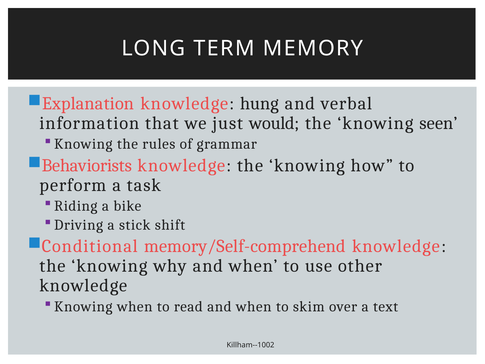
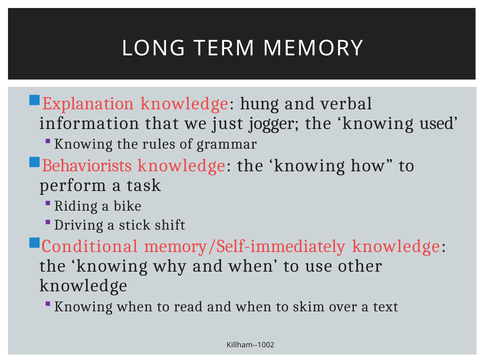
would: would -> jogger
seen: seen -> used
memory/Self-comprehend: memory/Self-comprehend -> memory/Self-immediately
